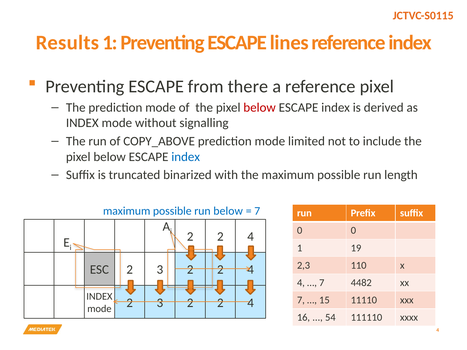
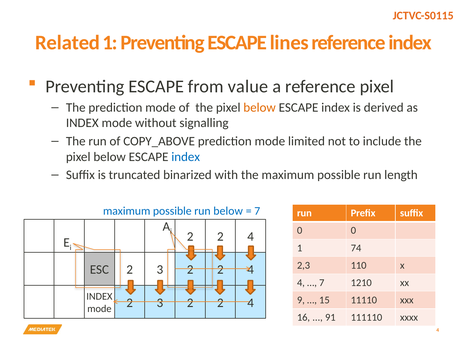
Results: Results -> Related
there: there -> value
below at (260, 108) colour: red -> orange
19: 19 -> 74
4482: 4482 -> 1210
7 at (301, 300): 7 -> 9
54: 54 -> 91
